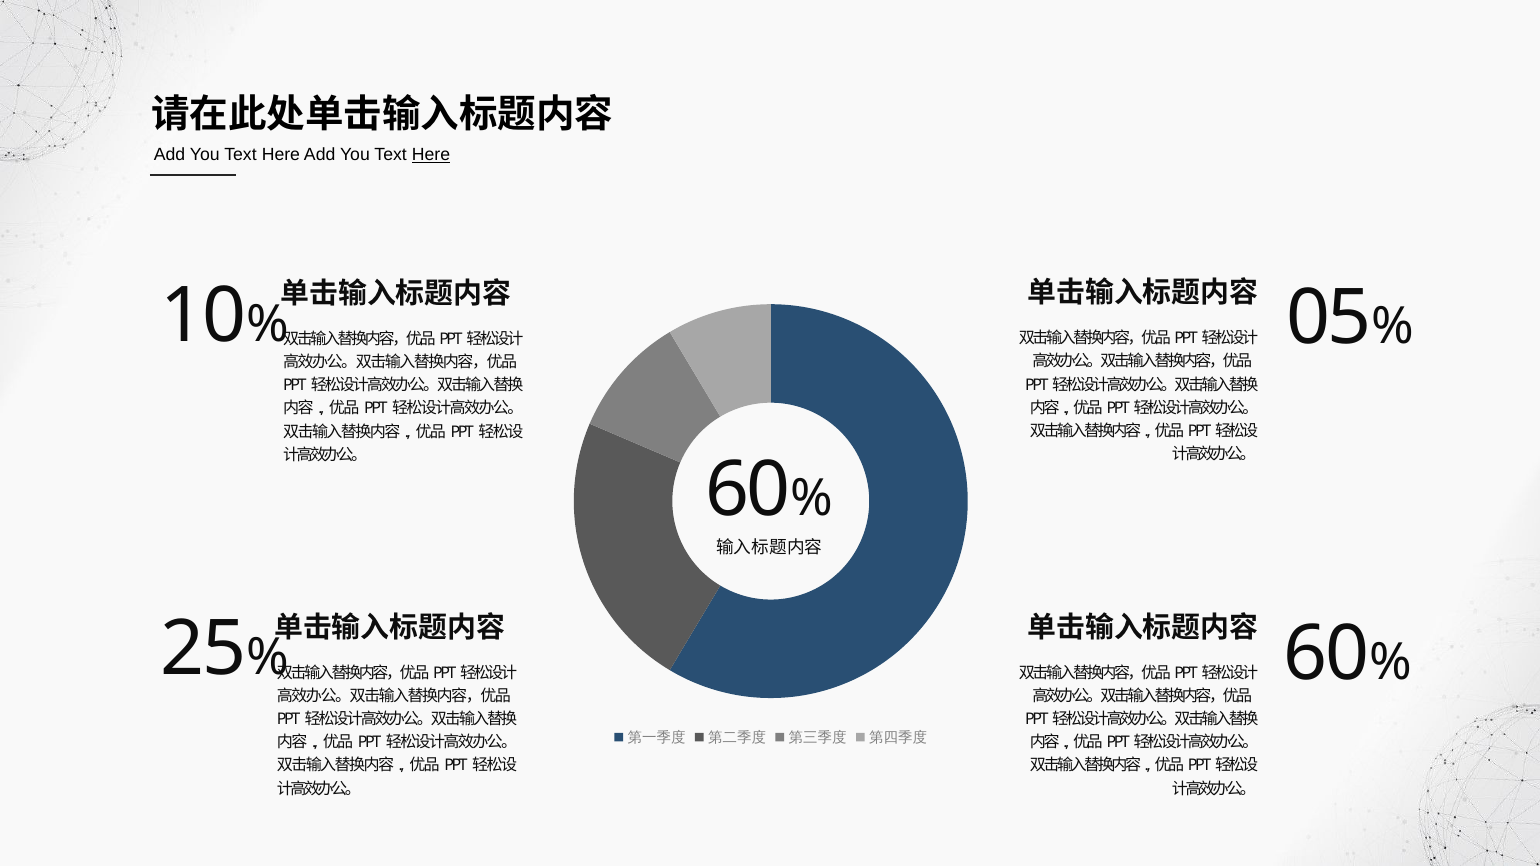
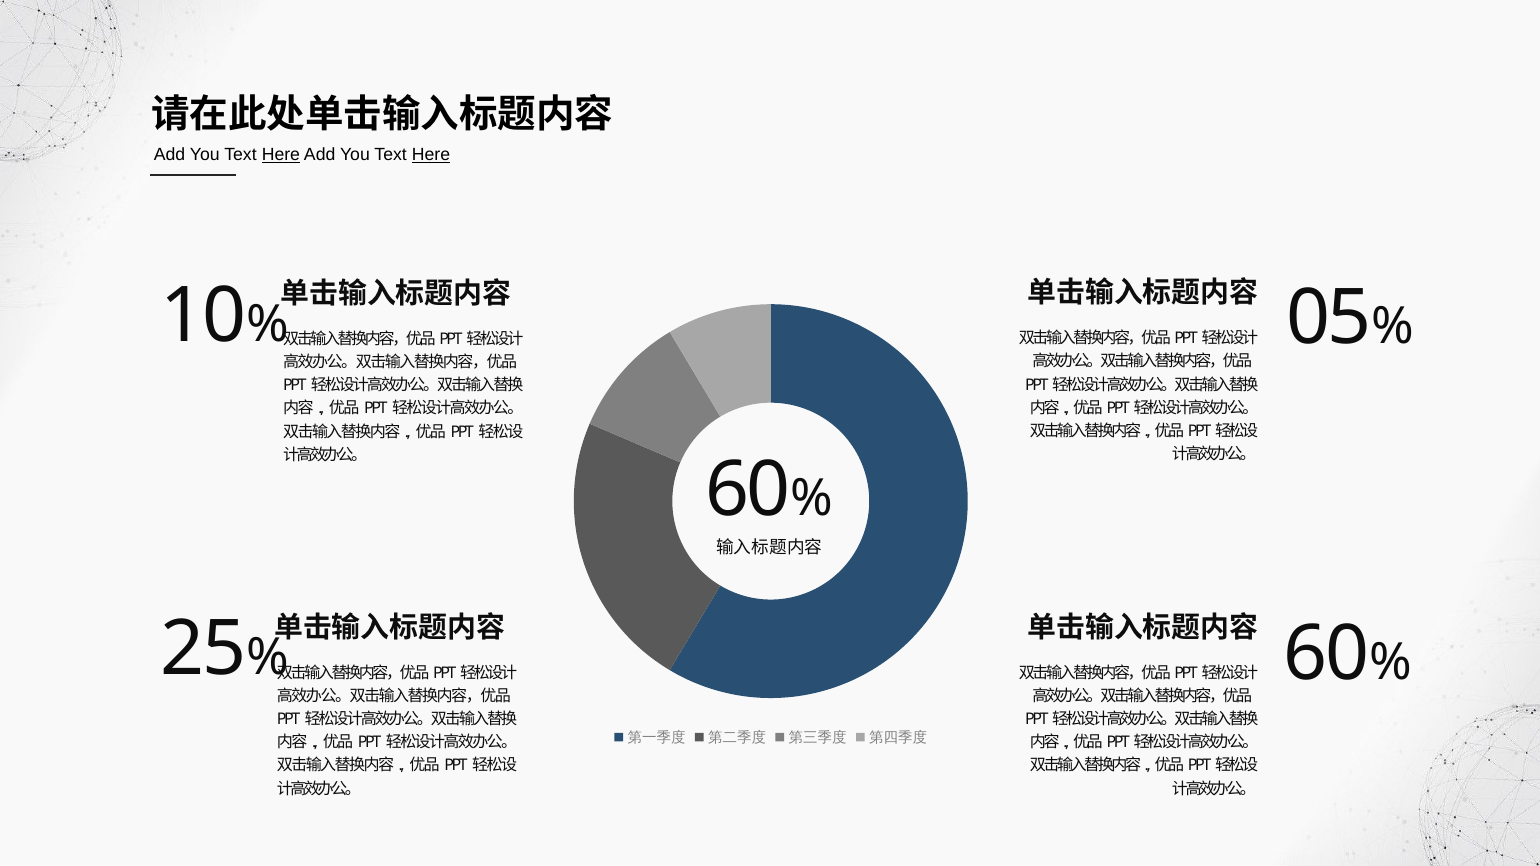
Here at (281, 155) underline: none -> present
